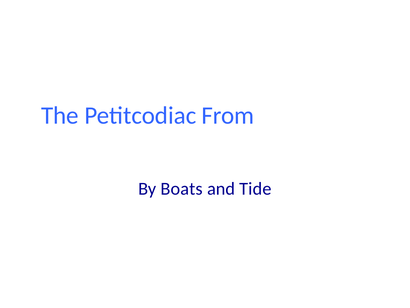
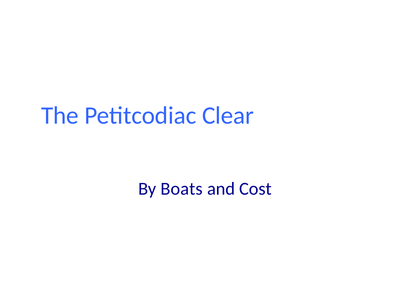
From: From -> Clear
Tide: Tide -> Cost
